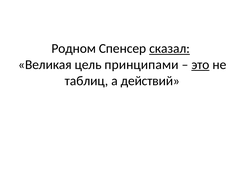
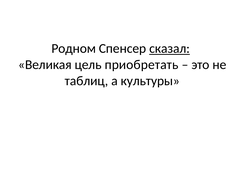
принципами: принципами -> приобретать
это underline: present -> none
действий: действий -> культуры
